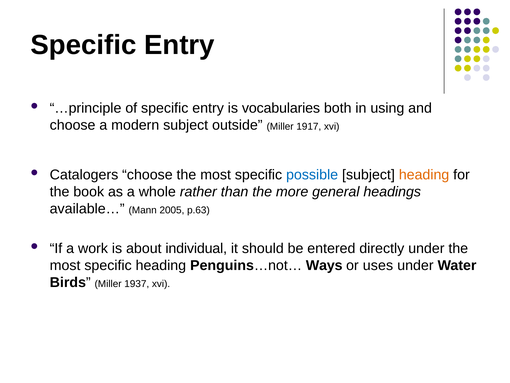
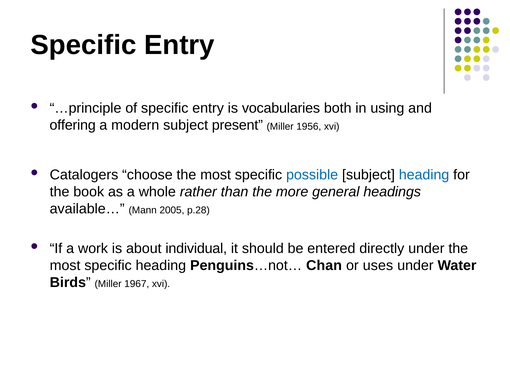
choose at (73, 125): choose -> offering
outside: outside -> present
1917: 1917 -> 1956
heading at (424, 175) colour: orange -> blue
p.63: p.63 -> p.28
Ways: Ways -> Chan
1937: 1937 -> 1967
